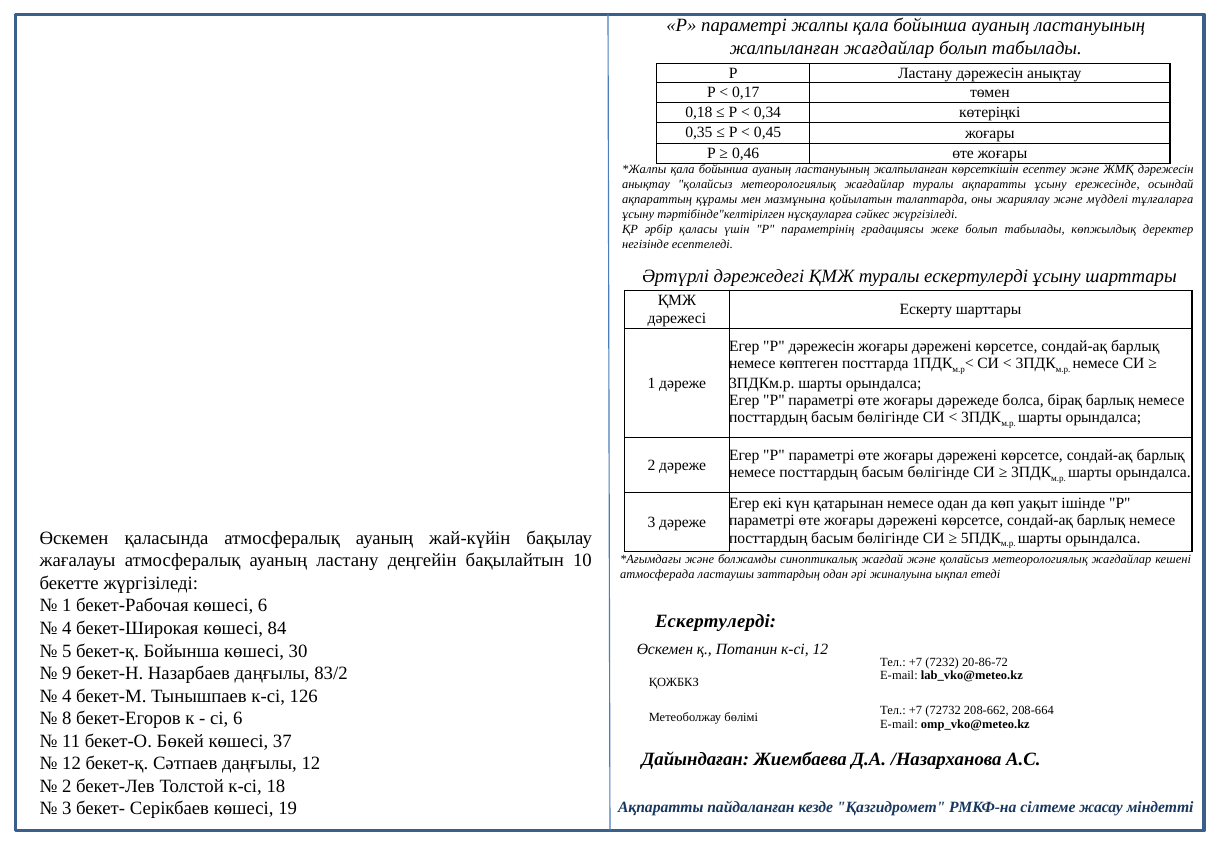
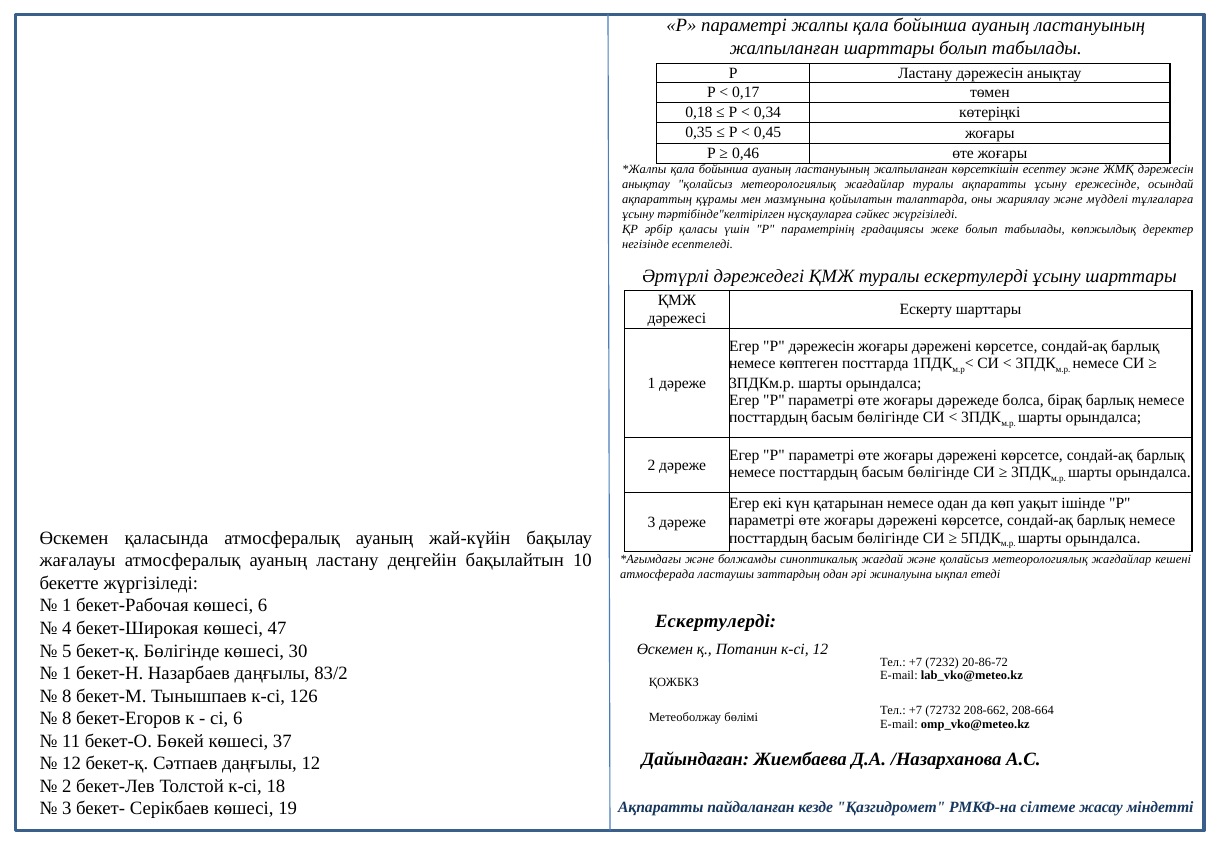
жалпыланған жағдайлар: жағдайлар -> шарттары
84: 84 -> 47
бекет-қ Бойынша: Бойынша -> Бөлігінде
9 at (67, 673): 9 -> 1
4 at (67, 696): 4 -> 8
